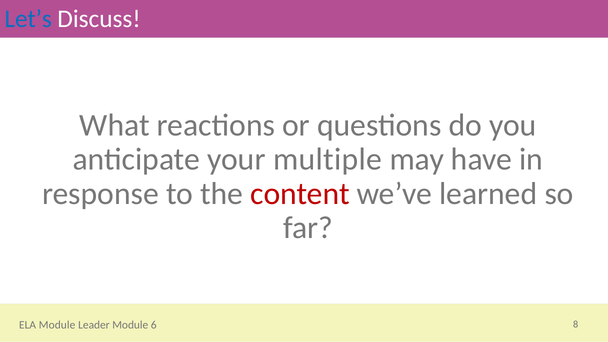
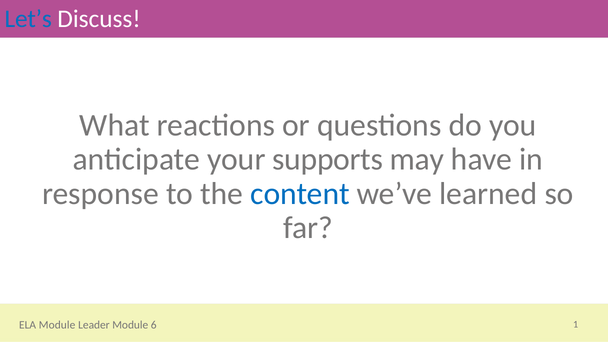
multiple: multiple -> supports
content colour: red -> blue
8: 8 -> 1
